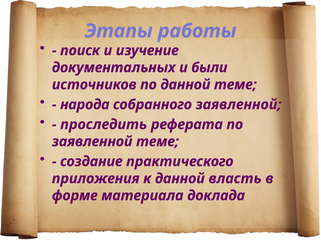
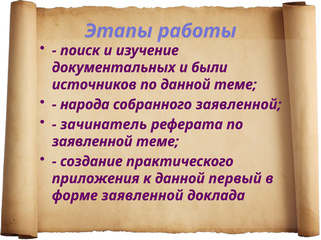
проследить: проследить -> зачинатель
власть: власть -> первый
форме материала: материала -> заявленной
